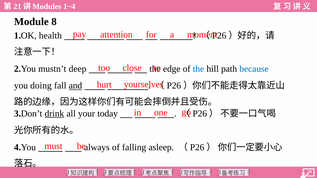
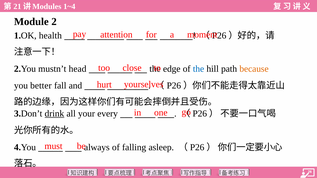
8: 8 -> 2
deep: deep -> head
because colour: blue -> orange
doing: doing -> better
and underline: present -> none
today: today -> every
